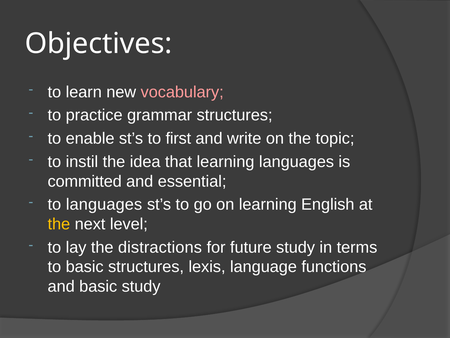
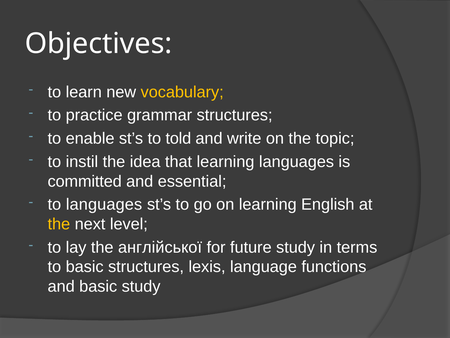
vocabulary colour: pink -> yellow
first: first -> told
distractions: distractions -> англійської
